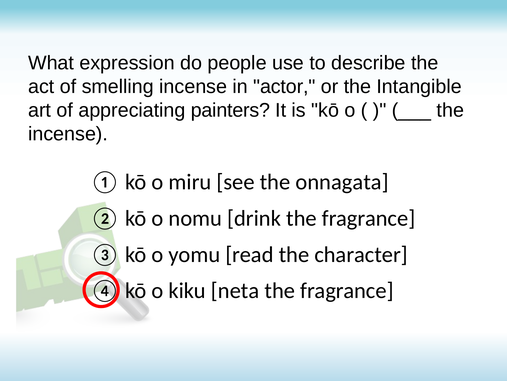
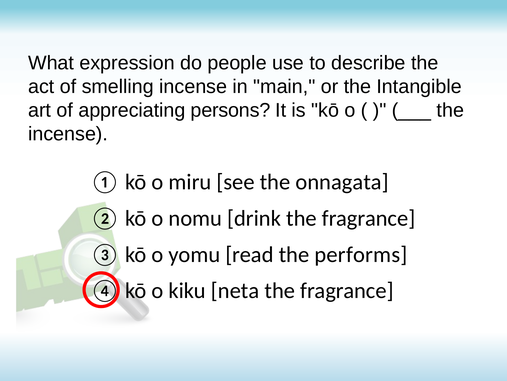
actor: actor -> main
painters: painters -> persons
character: character -> performs
